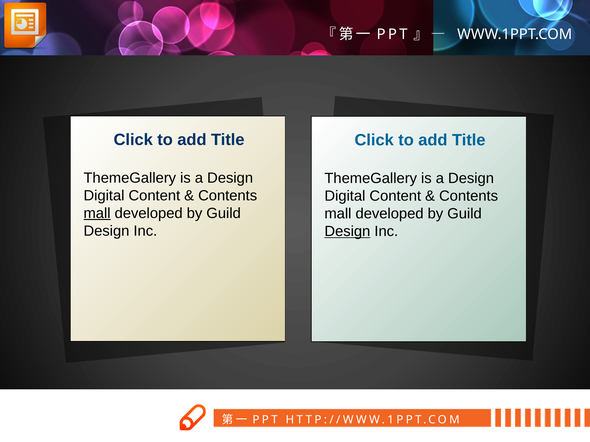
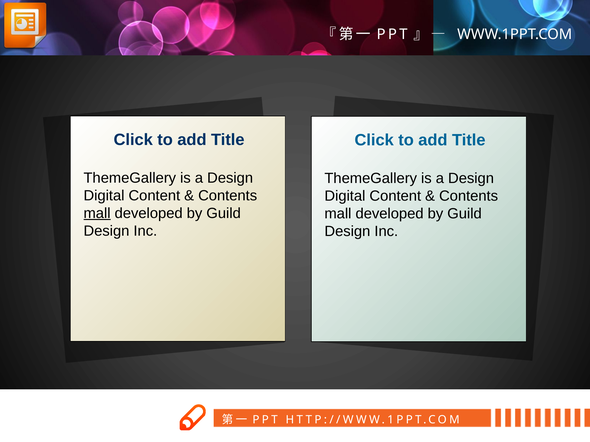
Design at (347, 232) underline: present -> none
